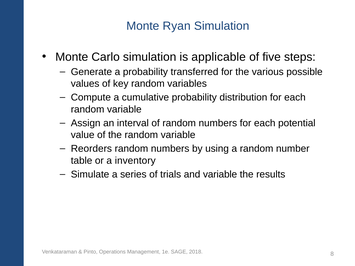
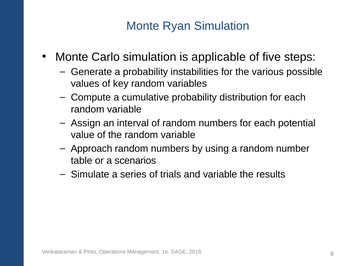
transferred: transferred -> instabilities
Reorders: Reorders -> Approach
inventory: inventory -> scenarios
